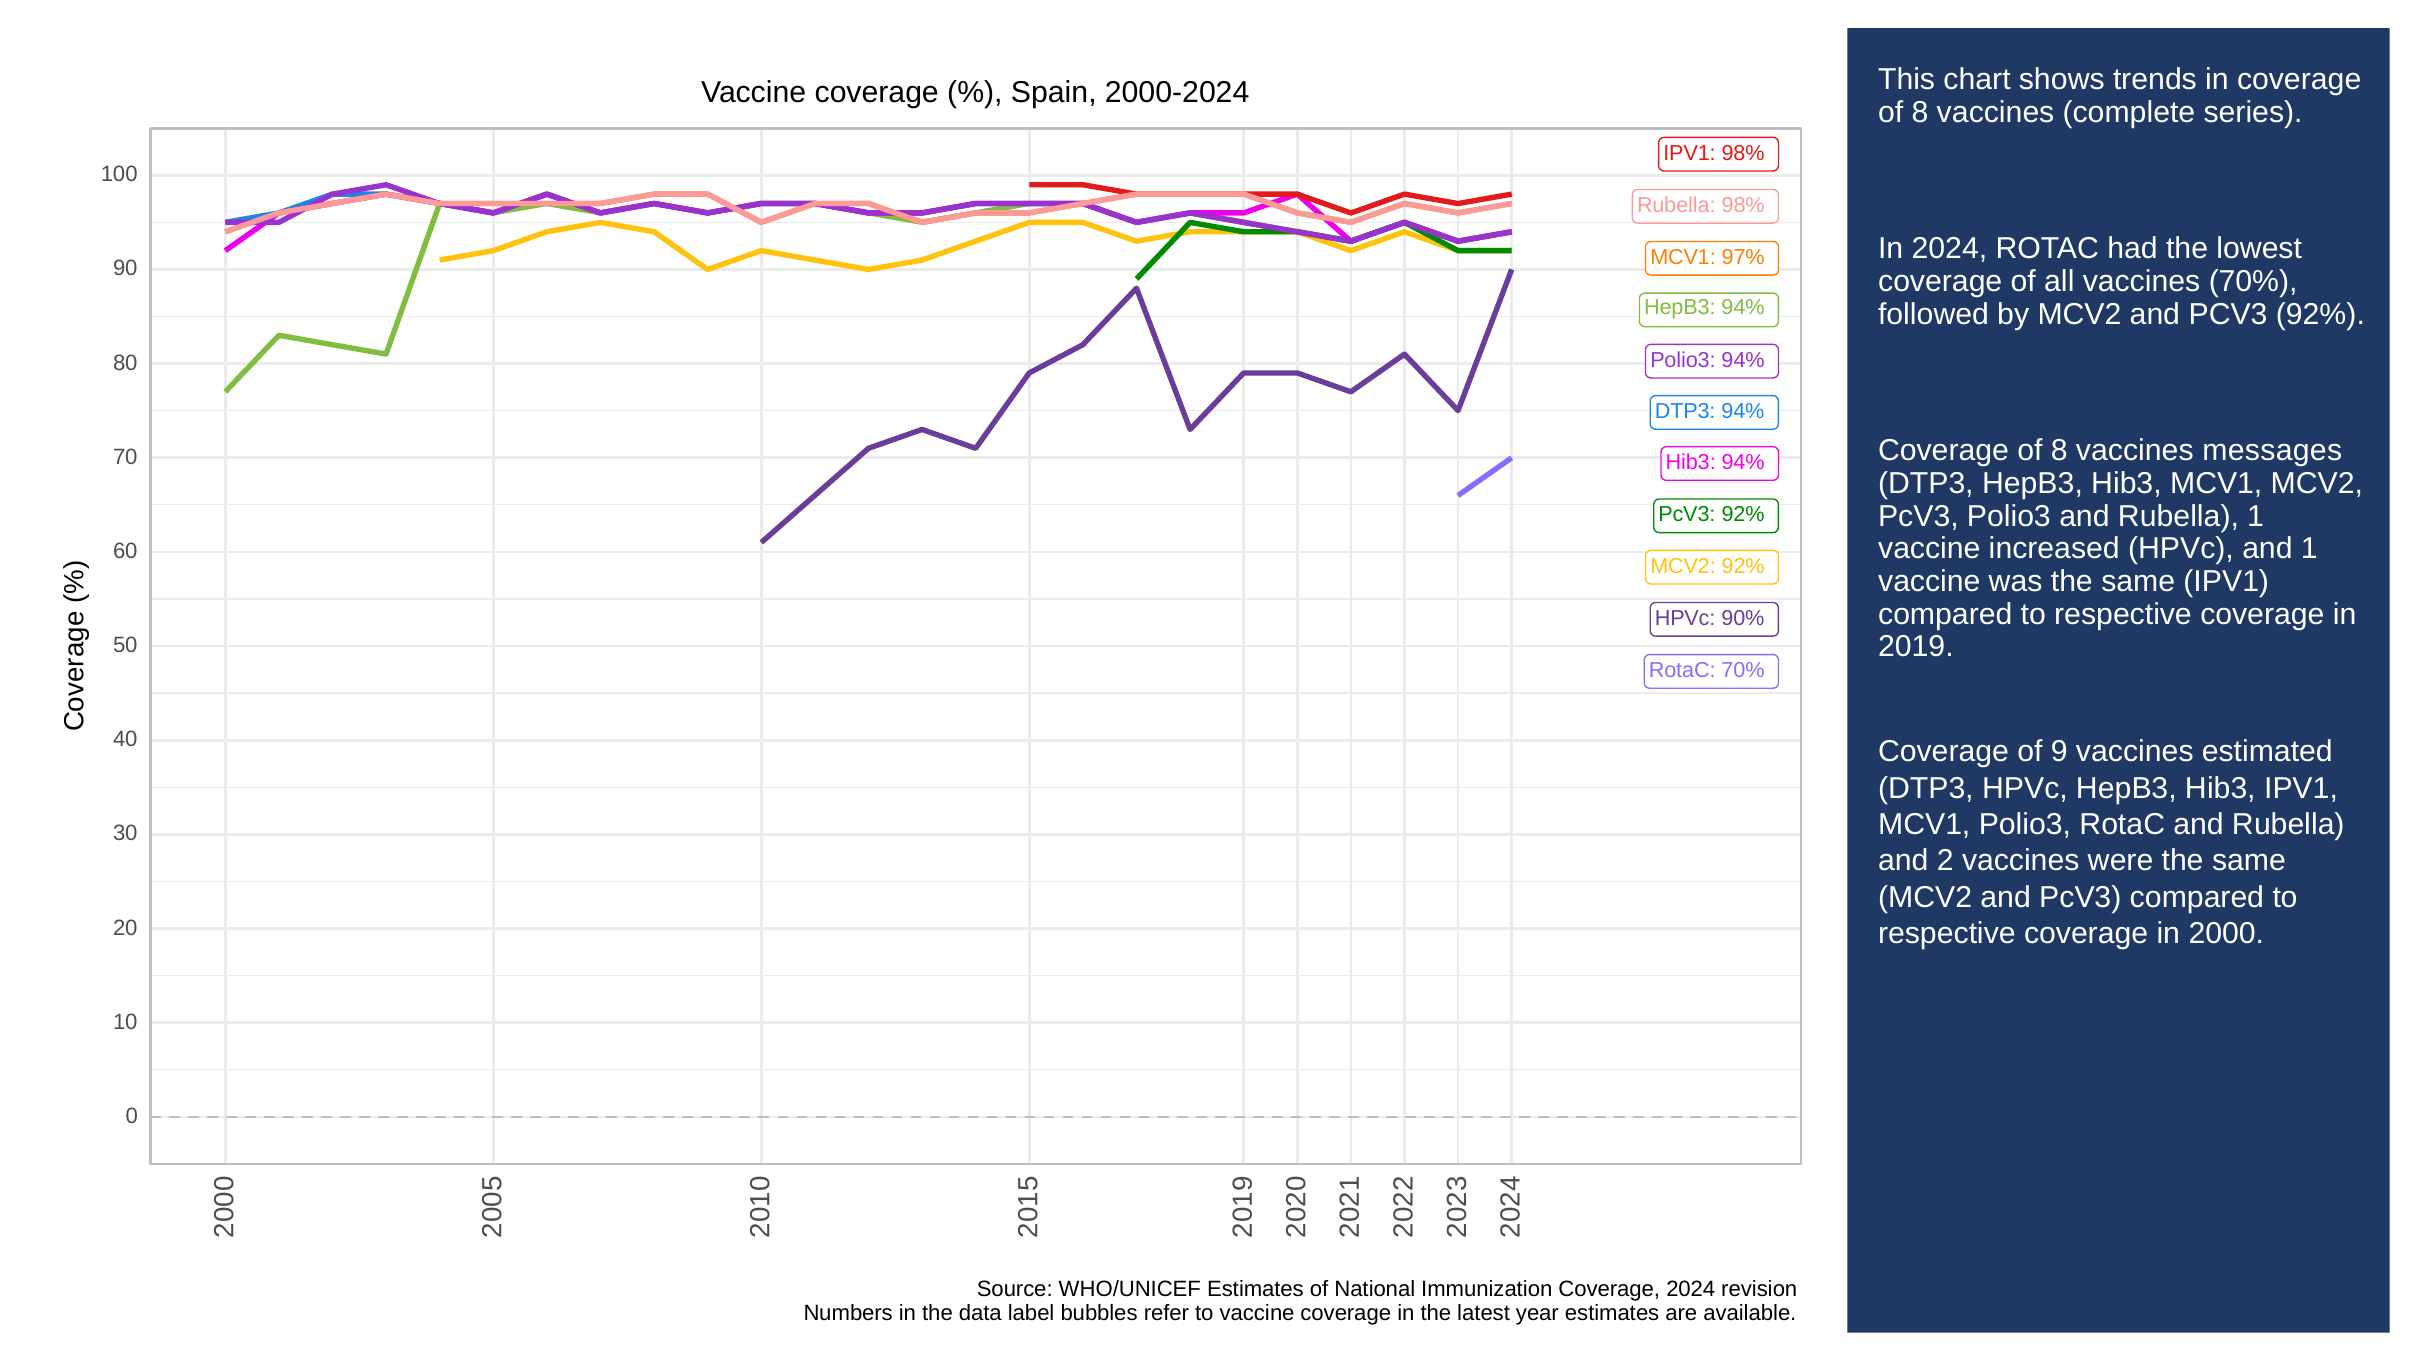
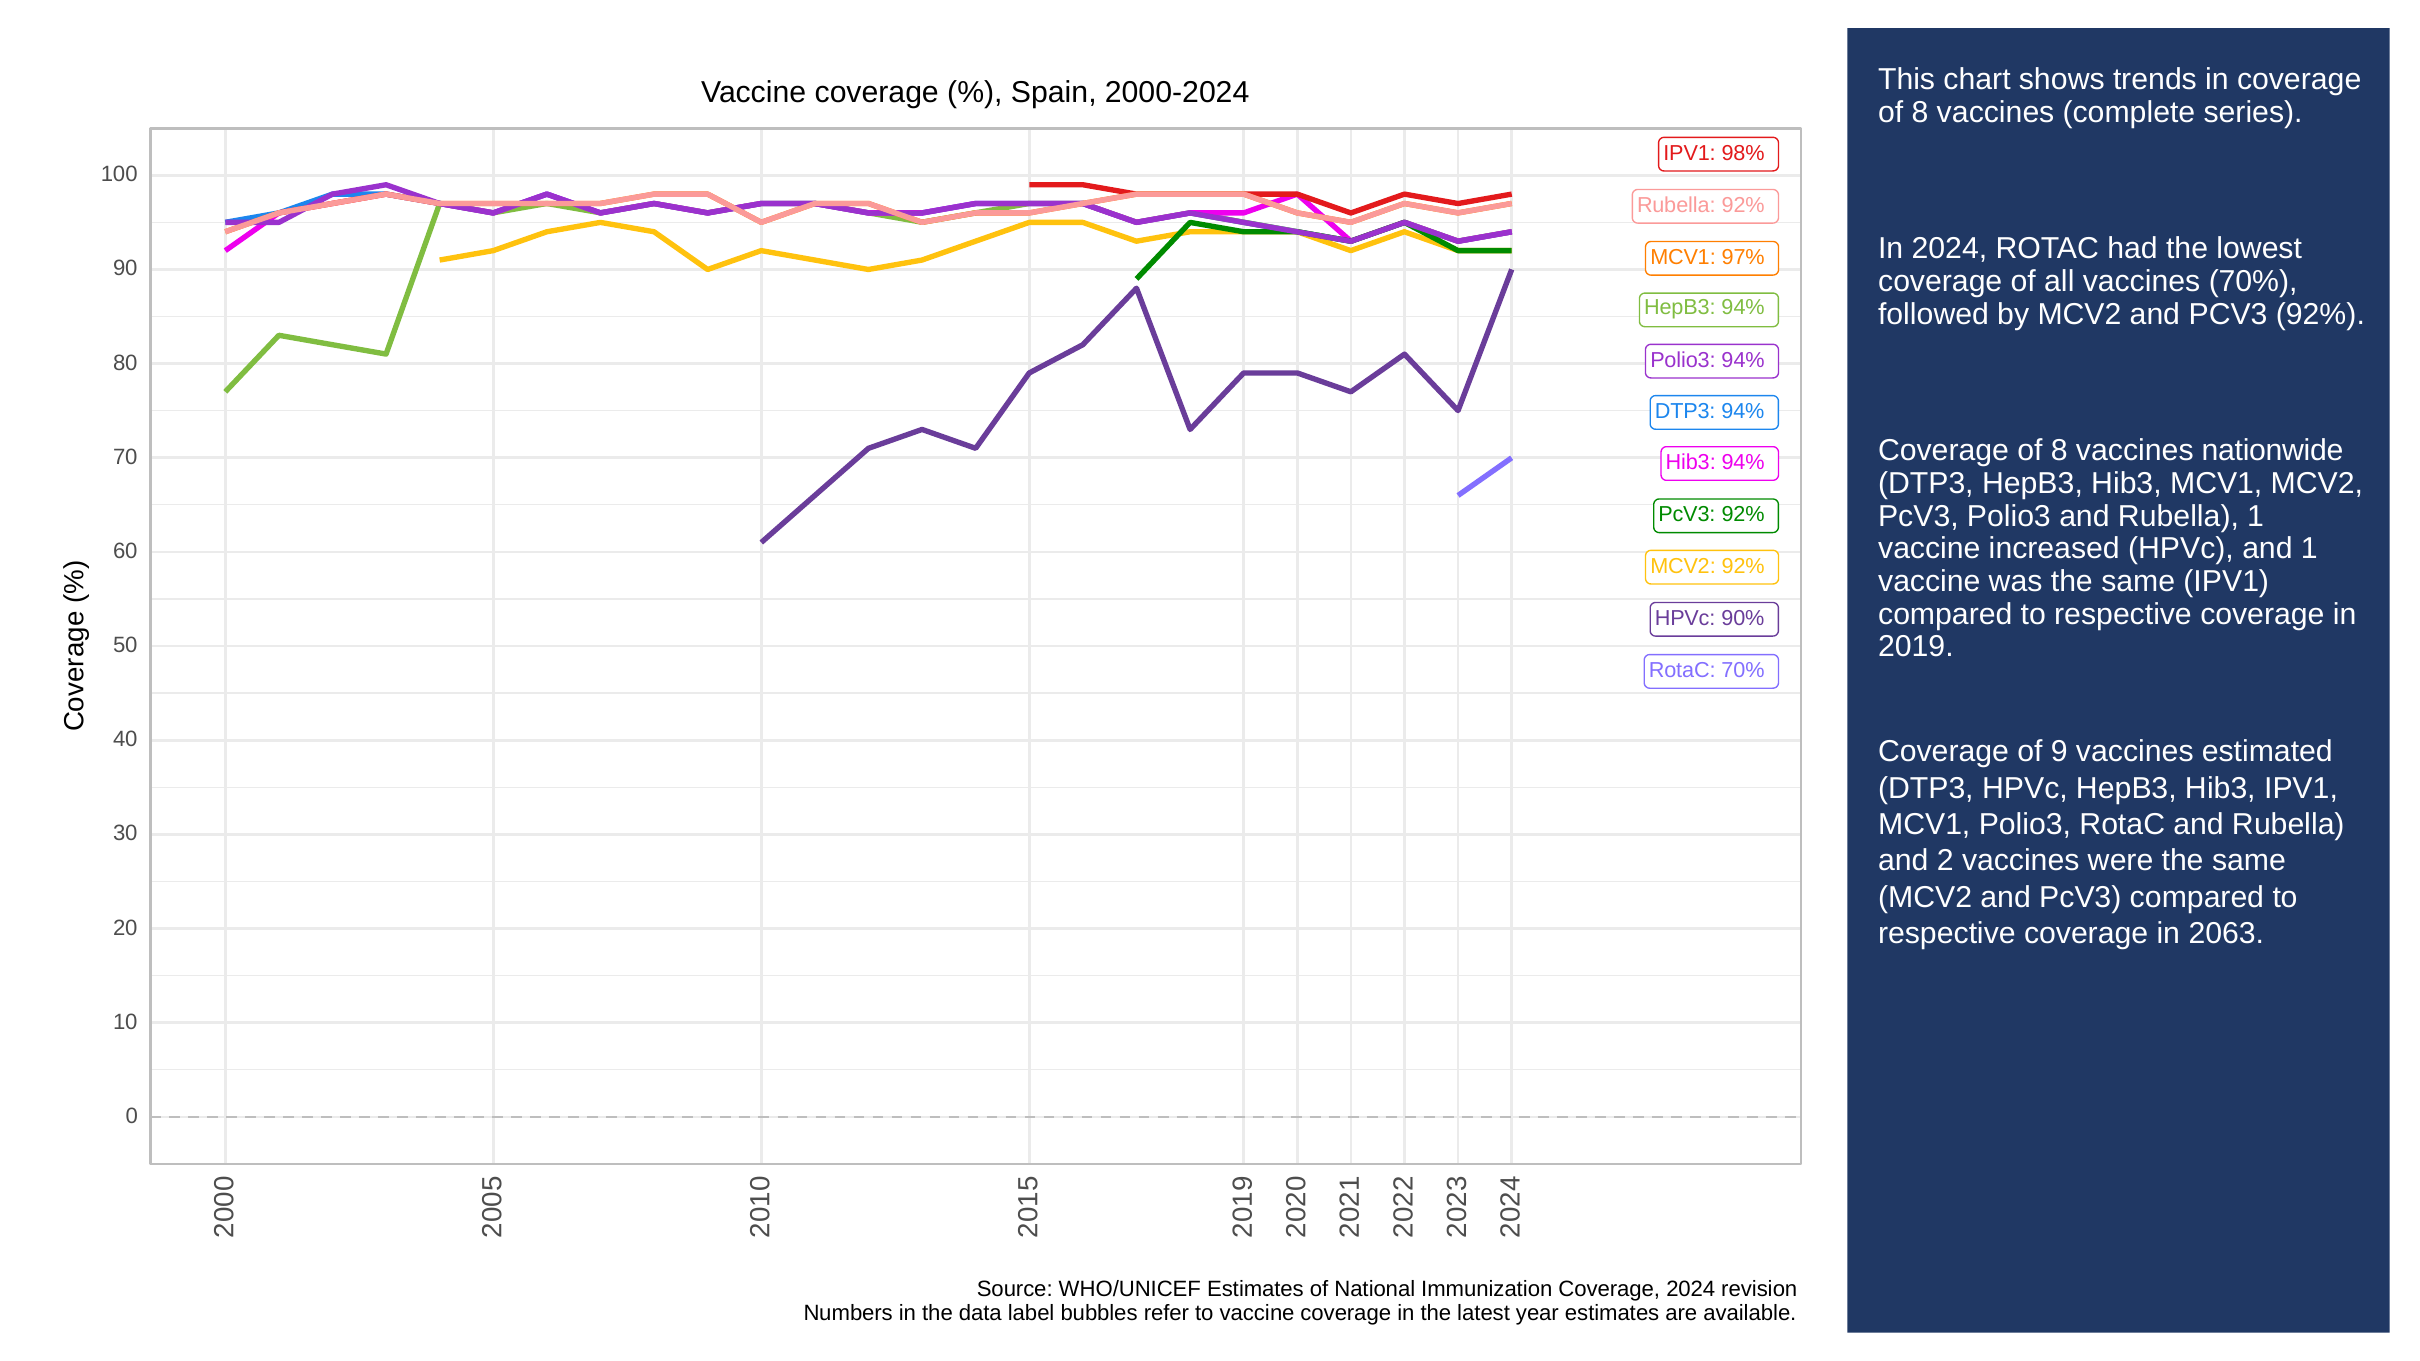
Rubella 98%: 98% -> 92%
messages: messages -> nationwide
2000: 2000 -> 2063
